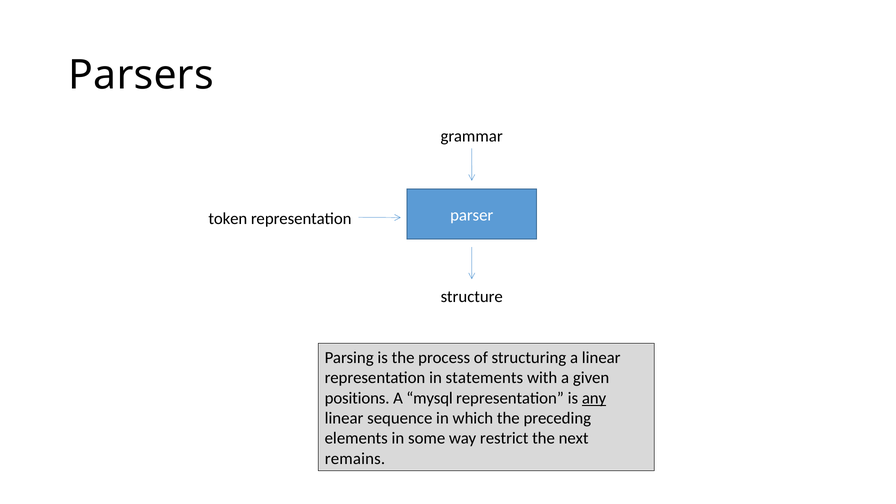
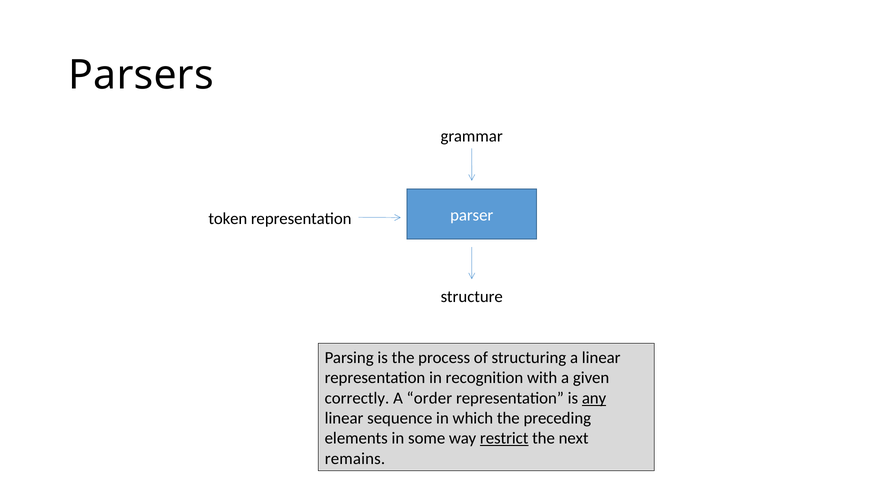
statements: statements -> recognition
positions: positions -> correctly
mysql: mysql -> order
restrict underline: none -> present
